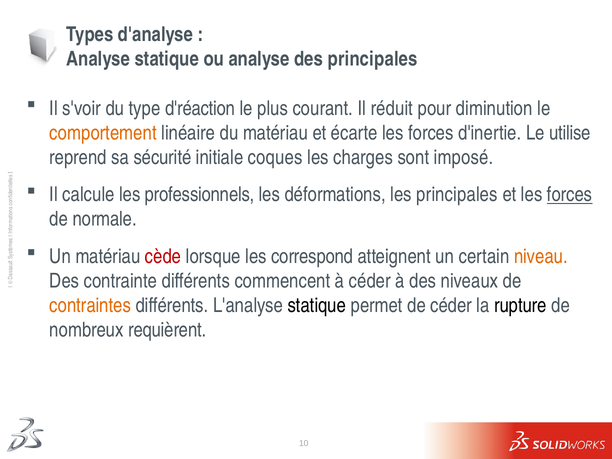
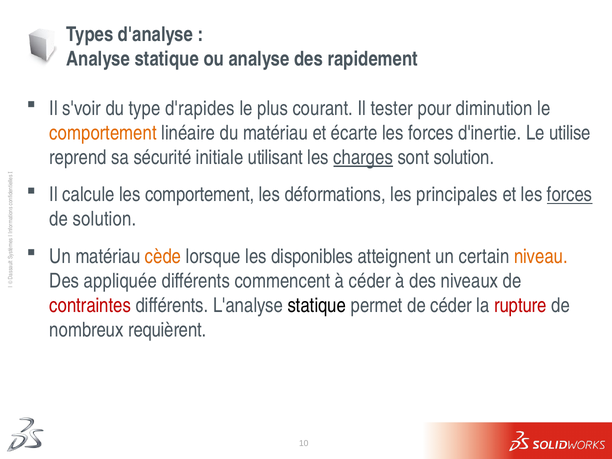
des principales: principales -> rapidement
d'réaction: d'réaction -> d'rapides
réduit: réduit -> tester
coques: coques -> utilisant
charges underline: none -> present
sont imposé: imposé -> solution
les professionnels: professionnels -> comportement
de normale: normale -> solution
cède colour: red -> orange
correspond: correspond -> disponibles
contrainte: contrainte -> appliquée
contraintes colour: orange -> red
rupture colour: black -> red
